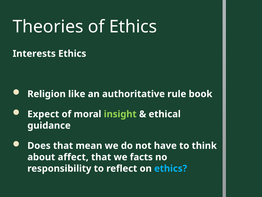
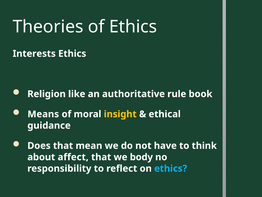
Expect: Expect -> Means
insight colour: light green -> yellow
facts: facts -> body
